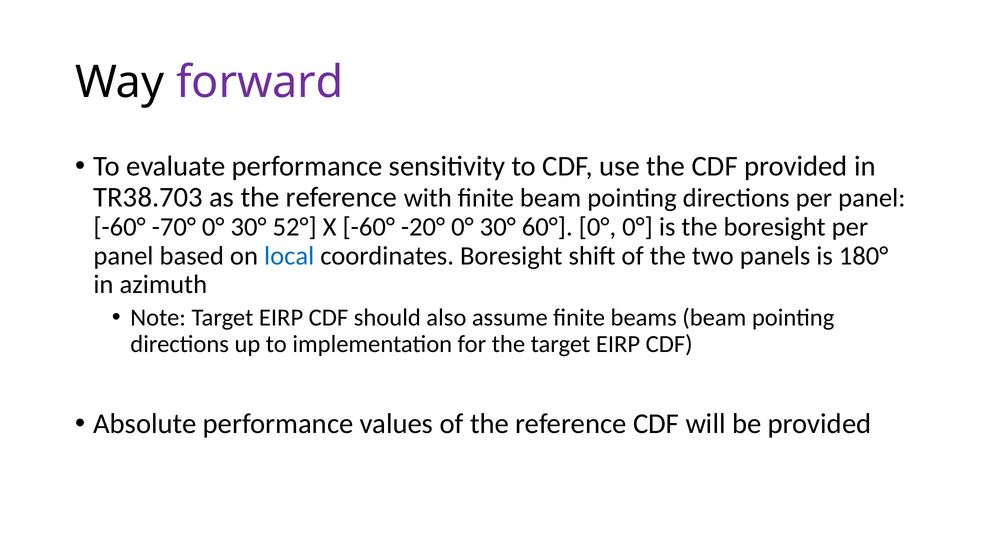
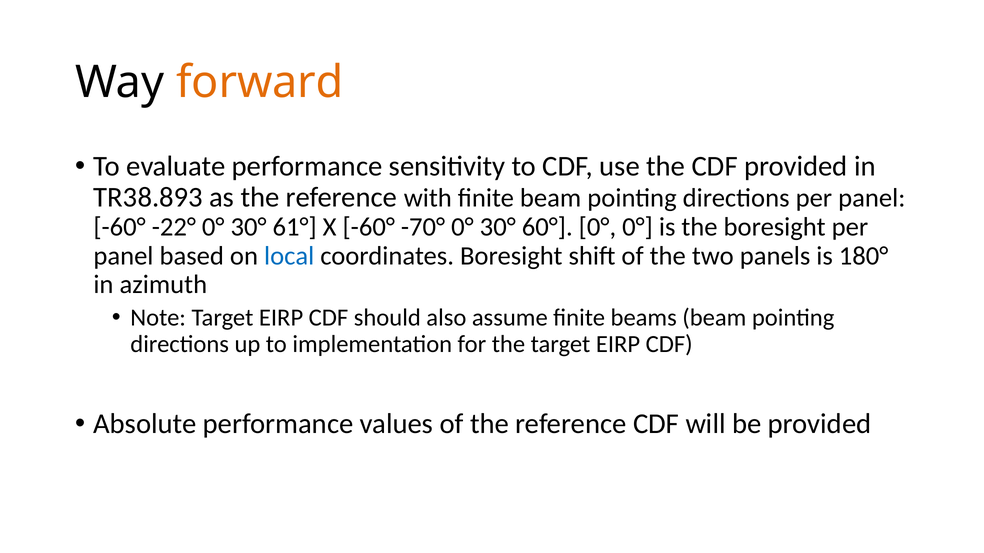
forward colour: purple -> orange
TR38.703: TR38.703 -> TR38.893
-70°: -70° -> -22°
52°: 52° -> 61°
-20°: -20° -> -70°
